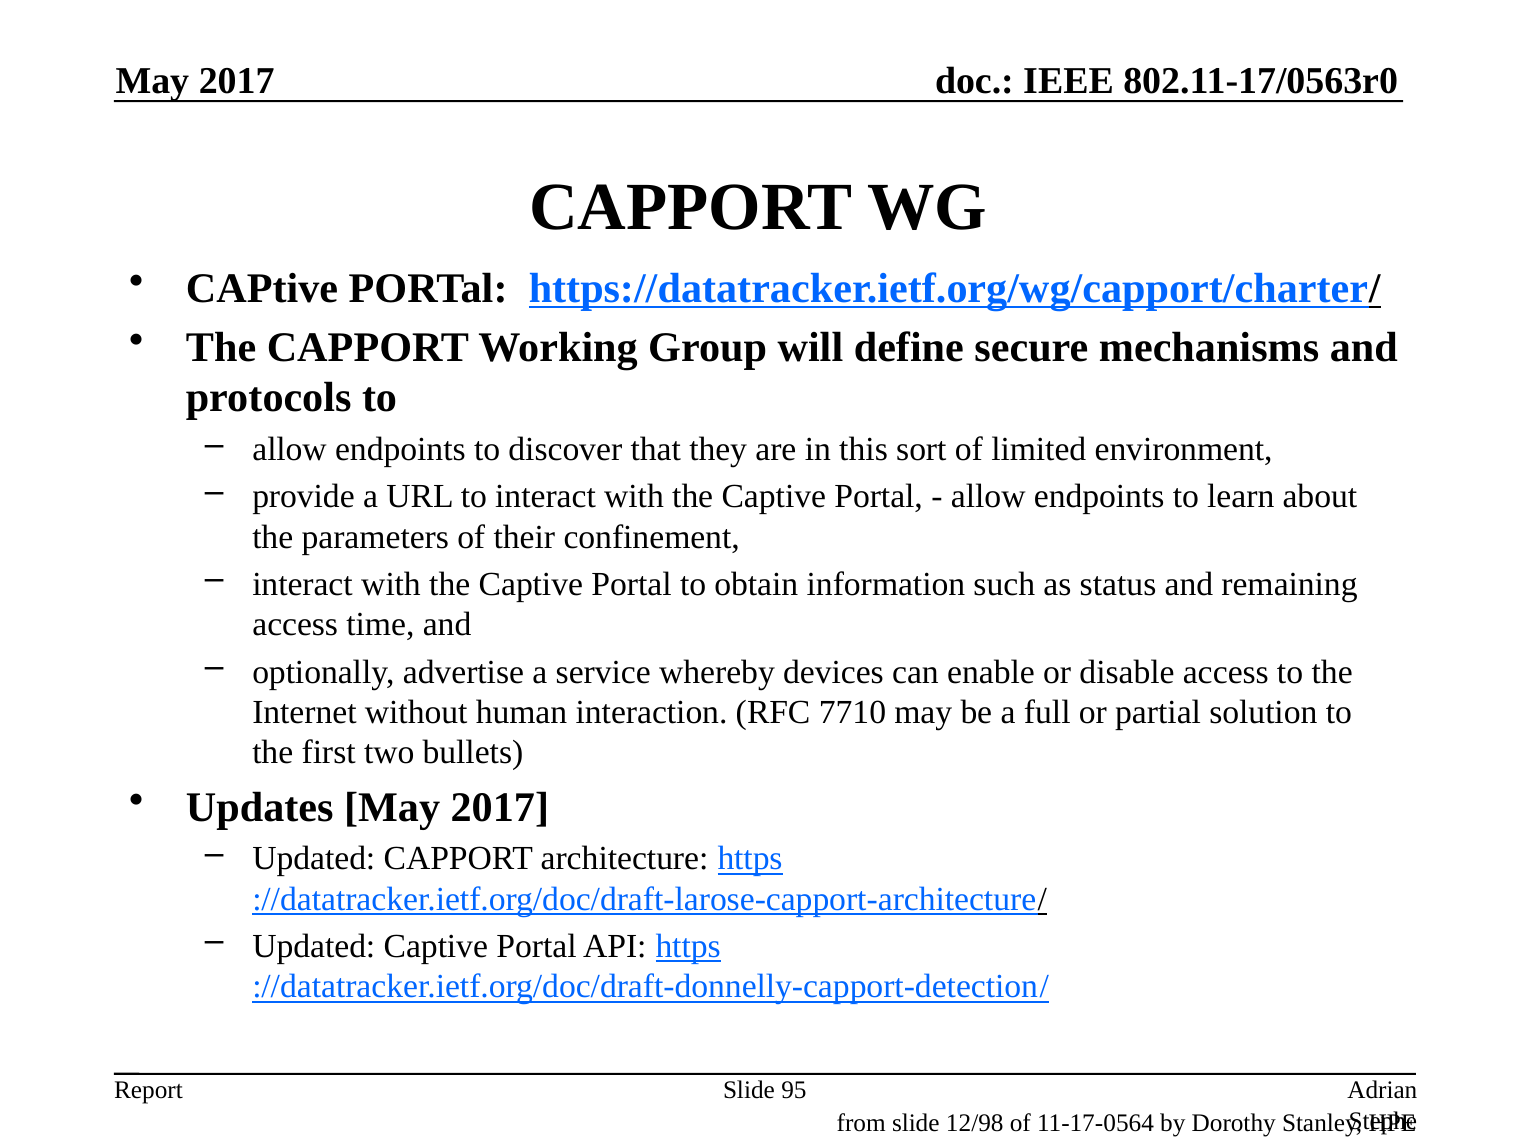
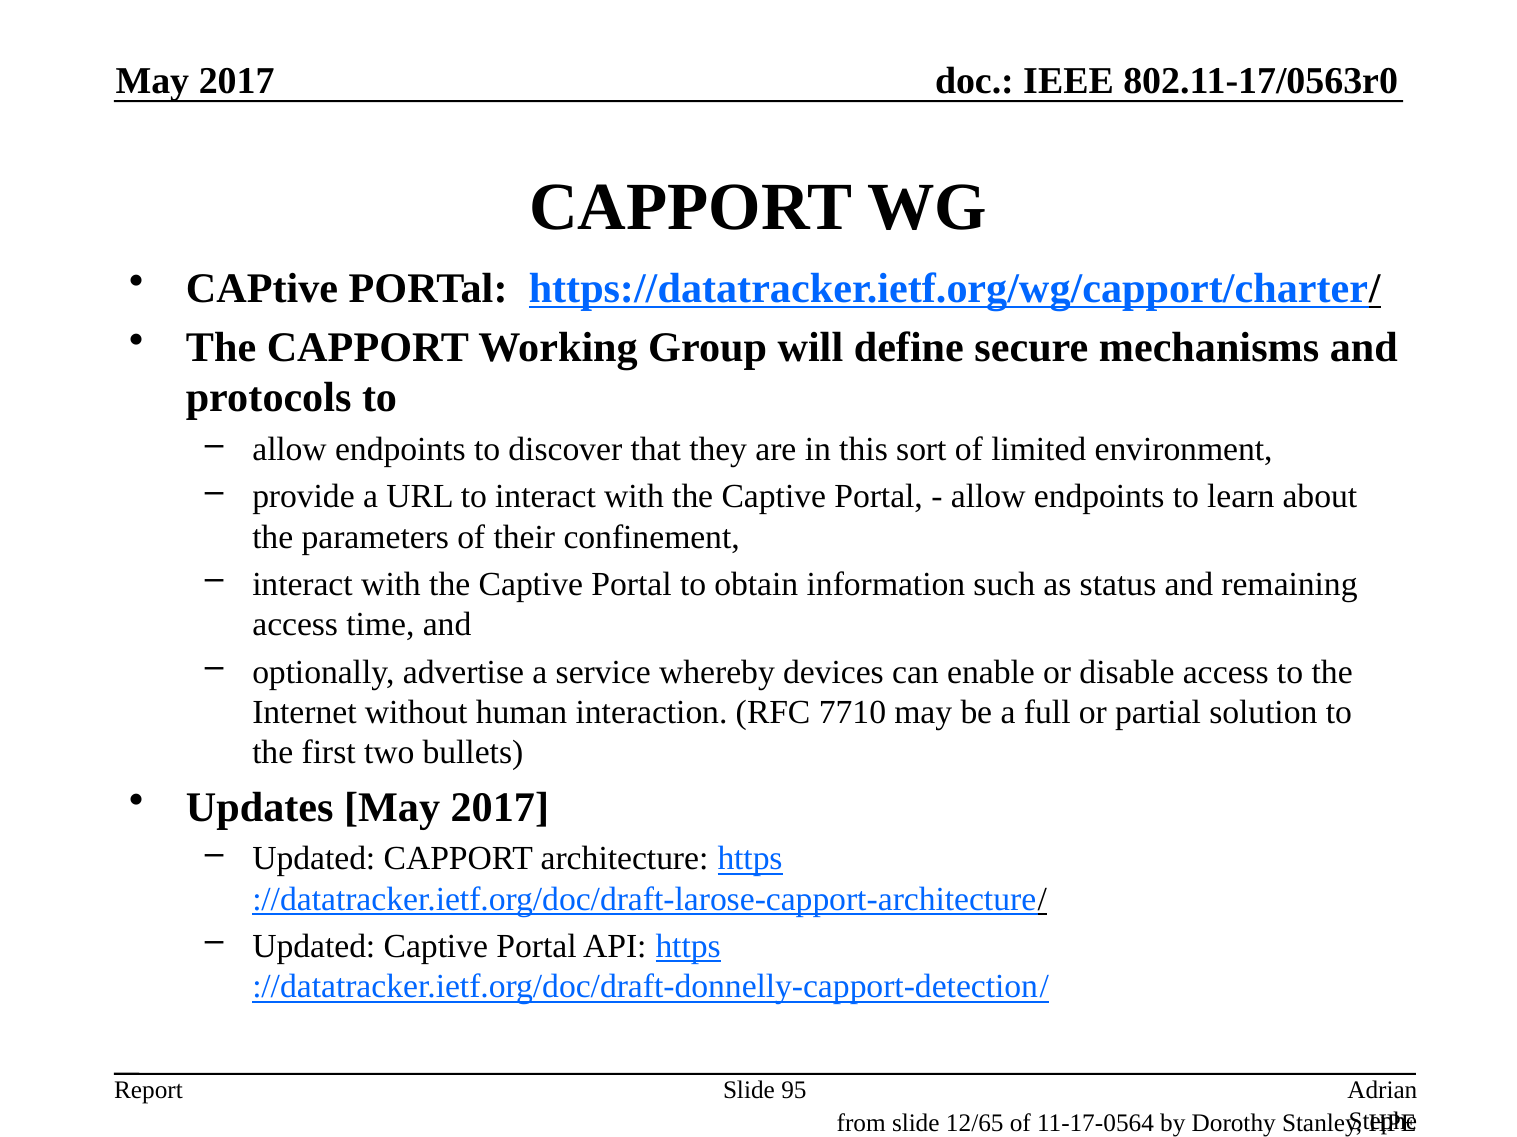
12/98: 12/98 -> 12/65
